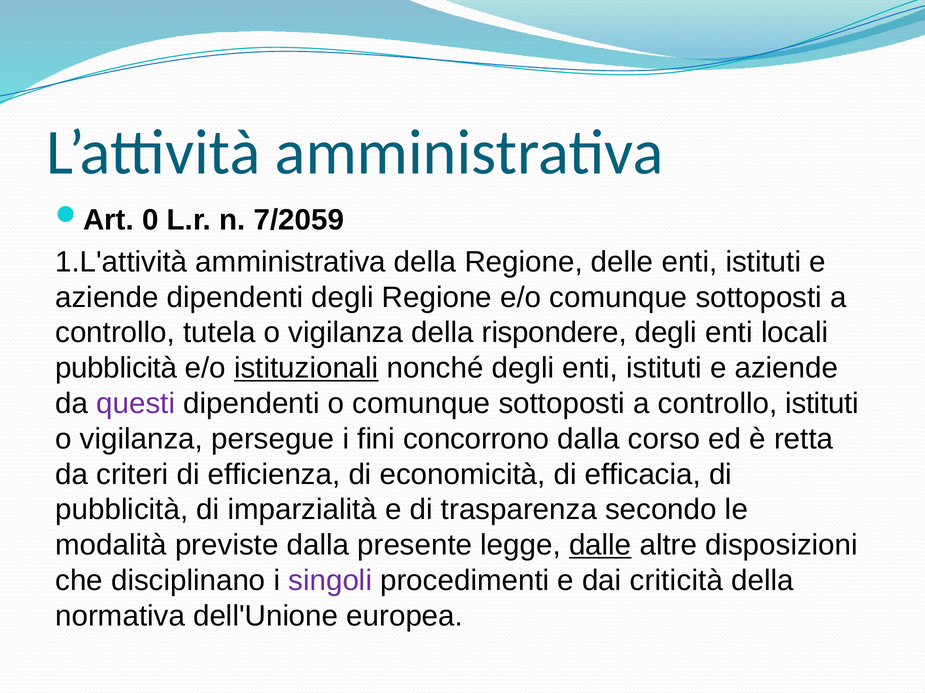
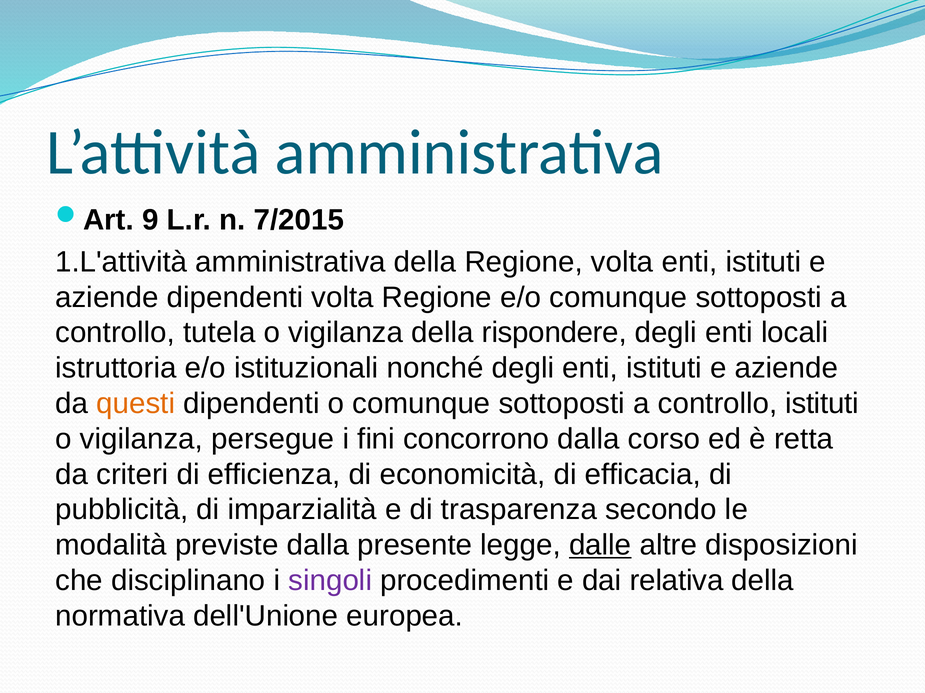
0: 0 -> 9
7/2059: 7/2059 -> 7/2015
Regione delle: delle -> volta
dipendenti degli: degli -> volta
pubblicità at (116, 369): pubblicità -> istruttoria
istituzionali underline: present -> none
questi colour: purple -> orange
criticità: criticità -> relativa
